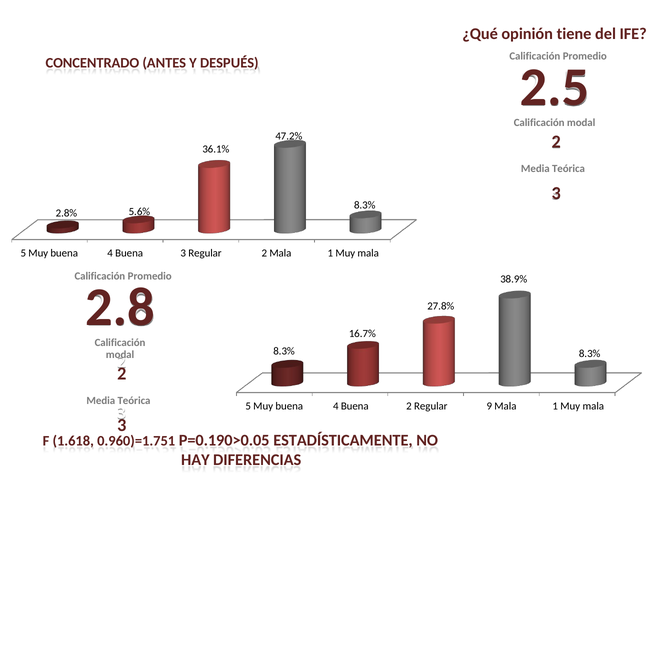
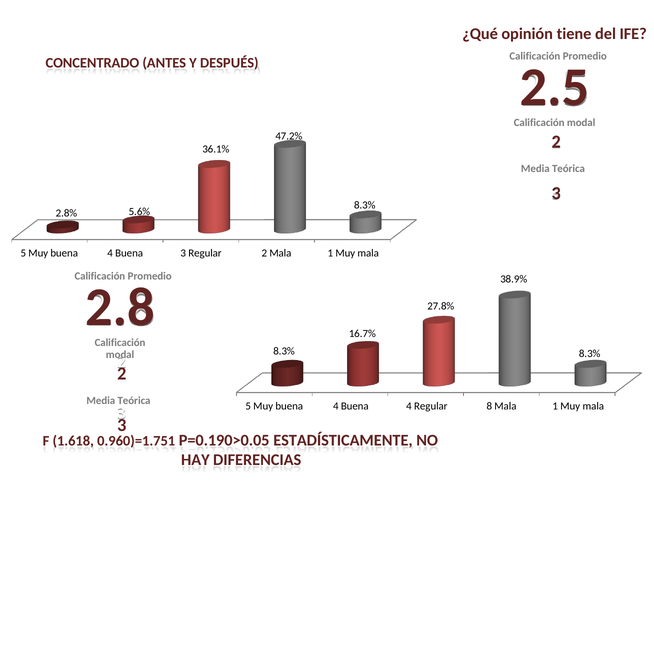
4 Buena 2: 2 -> 4
9: 9 -> 8
